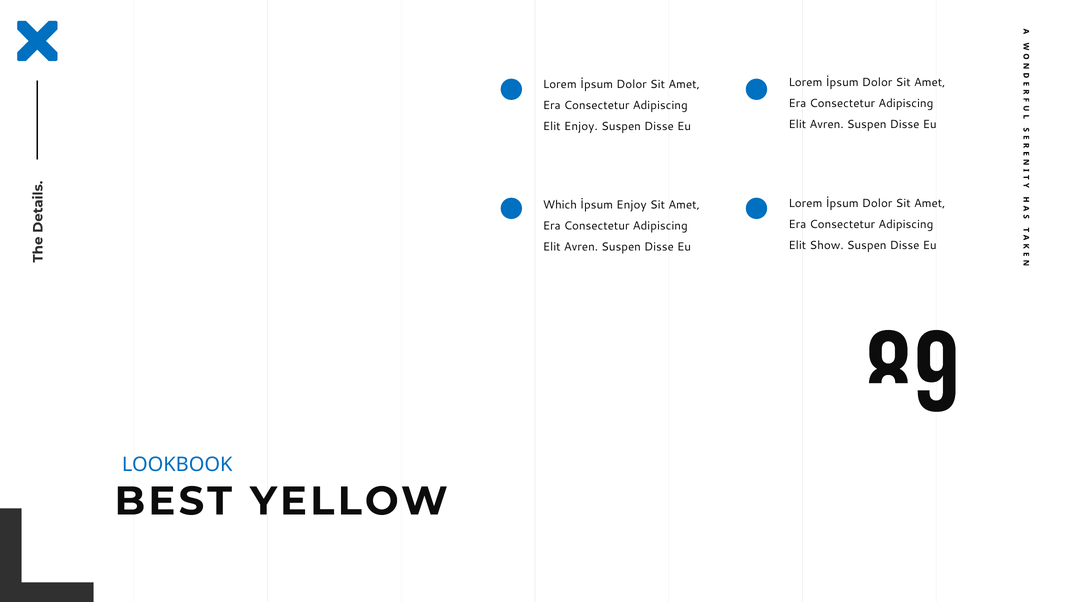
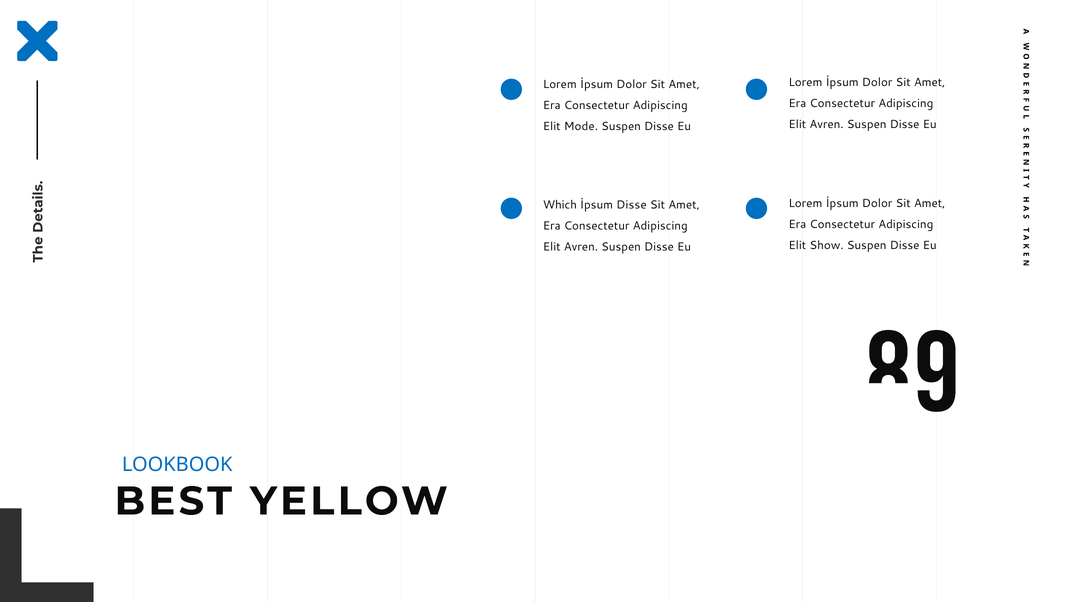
Elit Enjoy: Enjoy -> Mode
İpsum Enjoy: Enjoy -> Disse
